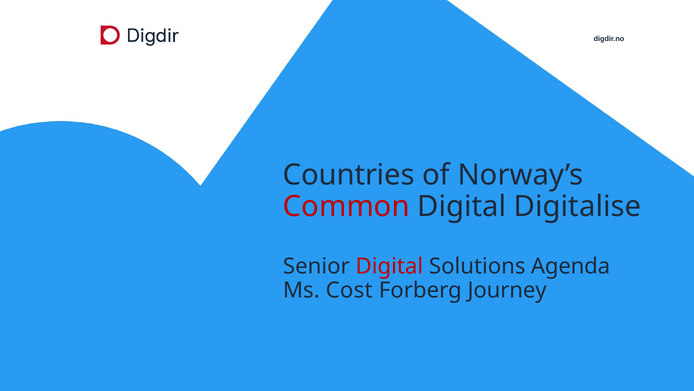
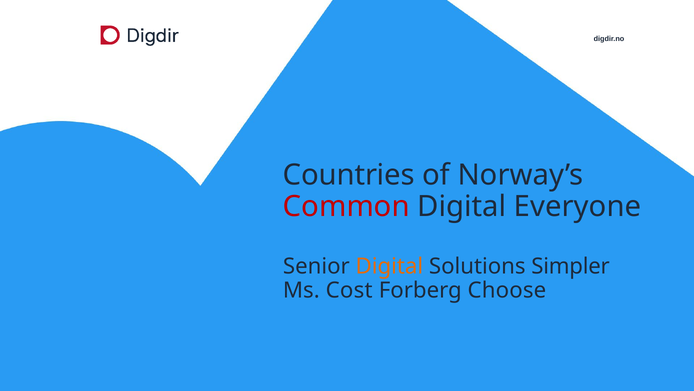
Digitalise: Digitalise -> Everyone
Digital at (389, 266) colour: red -> orange
Agenda: Agenda -> Simpler
Journey: Journey -> Choose
